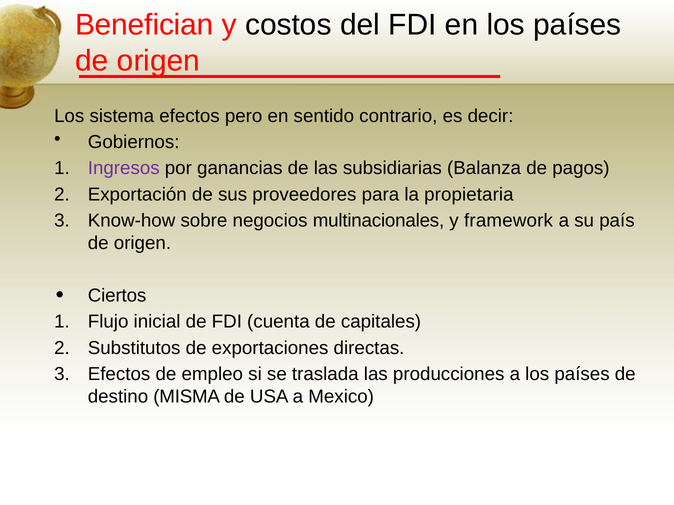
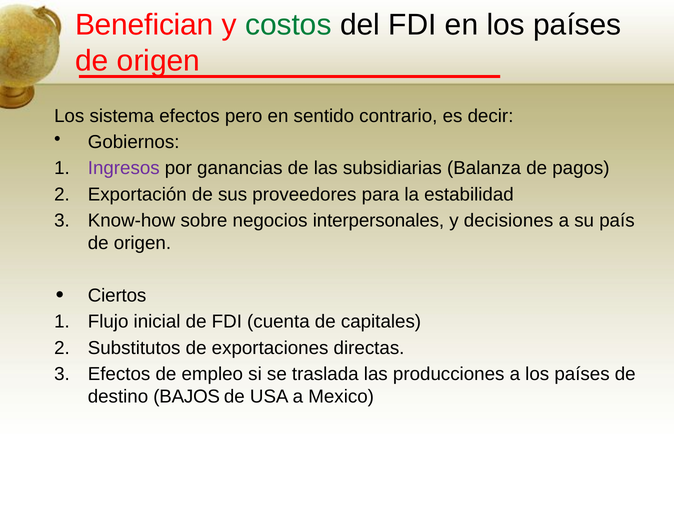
costos colour: black -> green
propietaria: propietaria -> estabilidad
multinacionales: multinacionales -> interpersonales
framework: framework -> decisiones
MISMA: MISMA -> BAJOS
